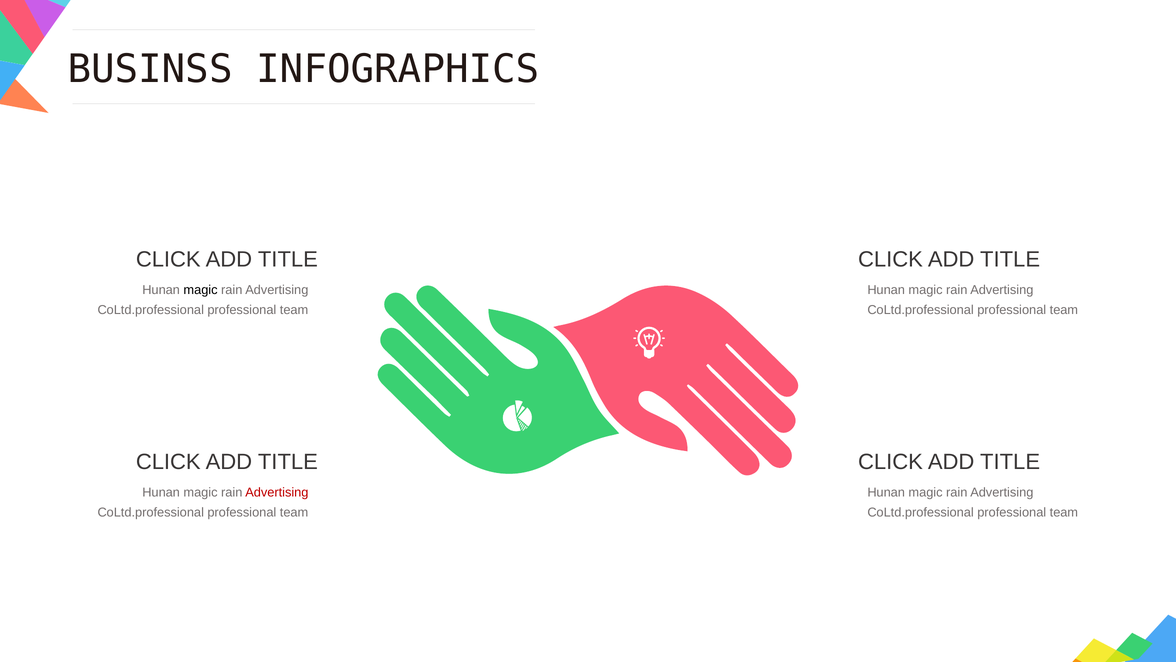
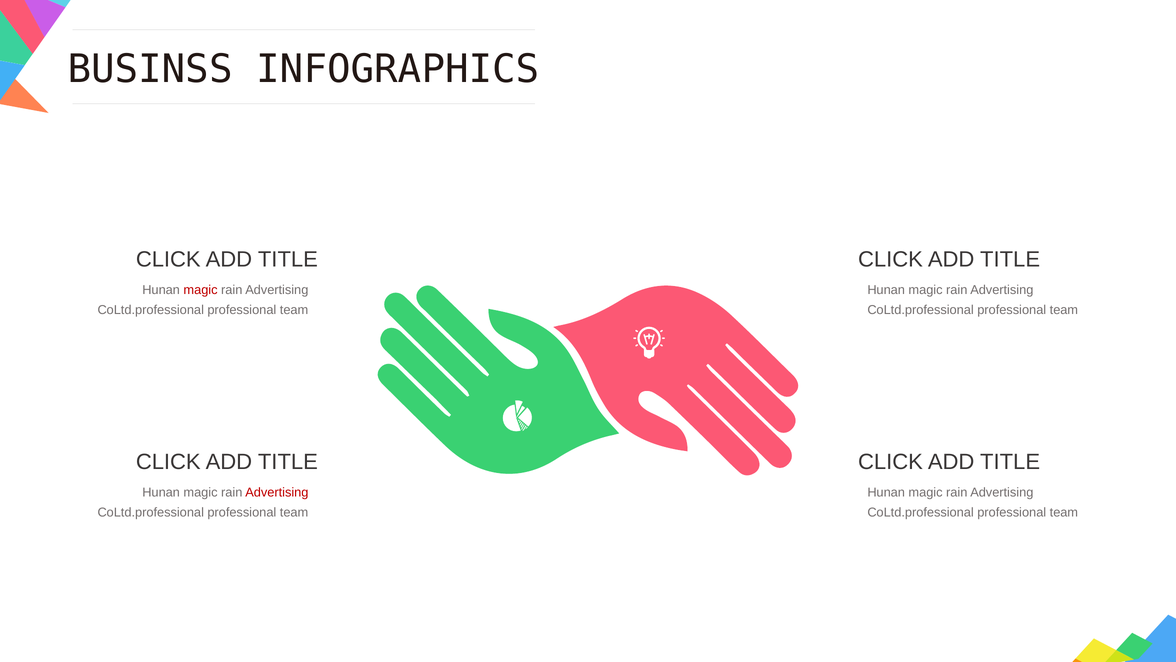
magic at (201, 290) colour: black -> red
